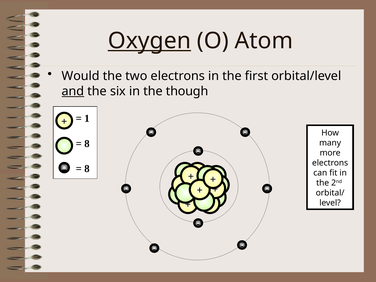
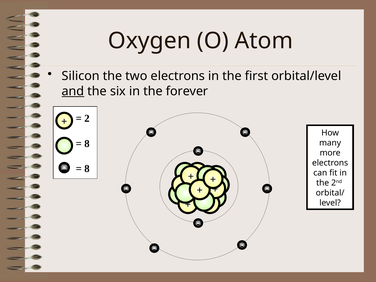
Oxygen underline: present -> none
Would: Would -> Silicon
though: though -> forever
1: 1 -> 2
